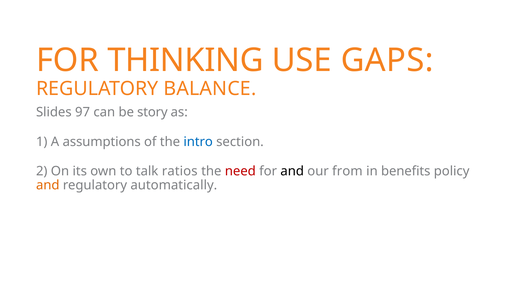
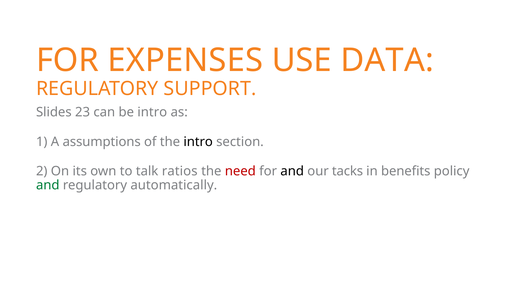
THINKING: THINKING -> EXPENSES
GAPS: GAPS -> DATA
BALANCE: BALANCE -> SUPPORT
97: 97 -> 23
be story: story -> intro
intro at (198, 142) colour: blue -> black
from: from -> tacks
and at (48, 185) colour: orange -> green
